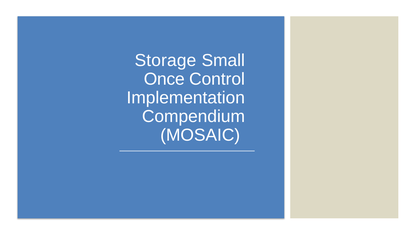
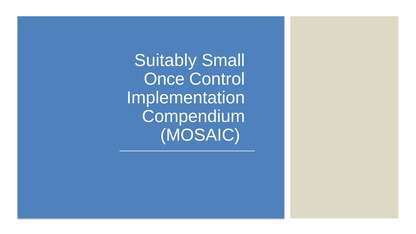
Storage: Storage -> Suitably
